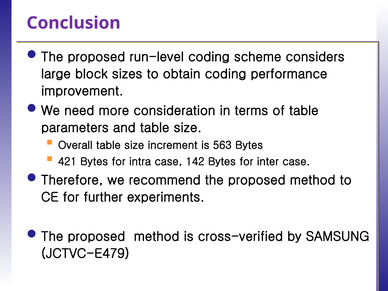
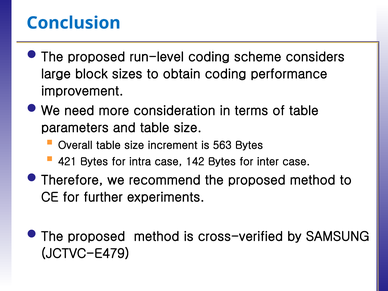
Conclusion colour: purple -> blue
